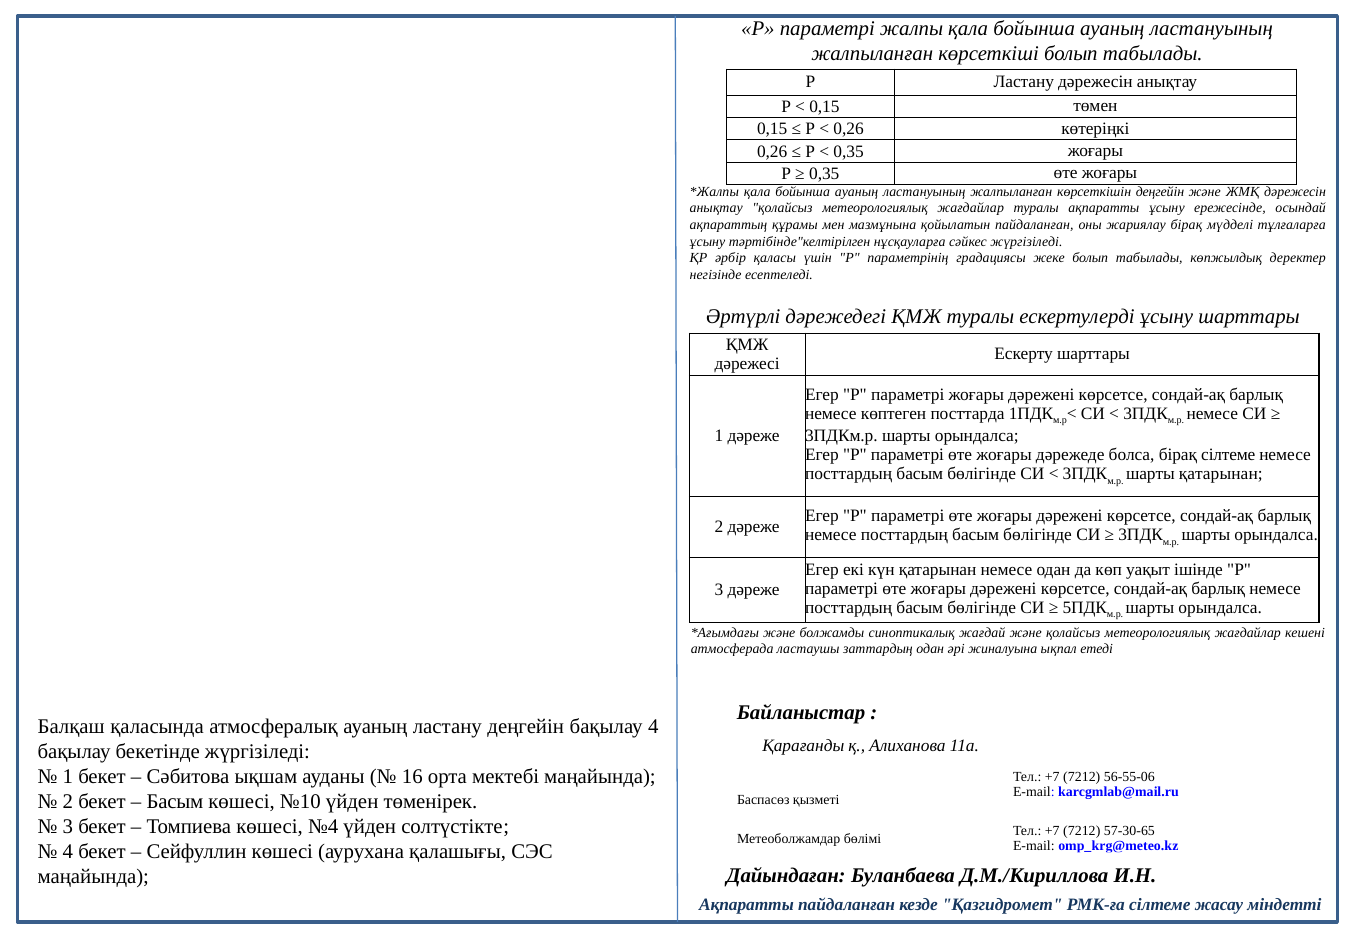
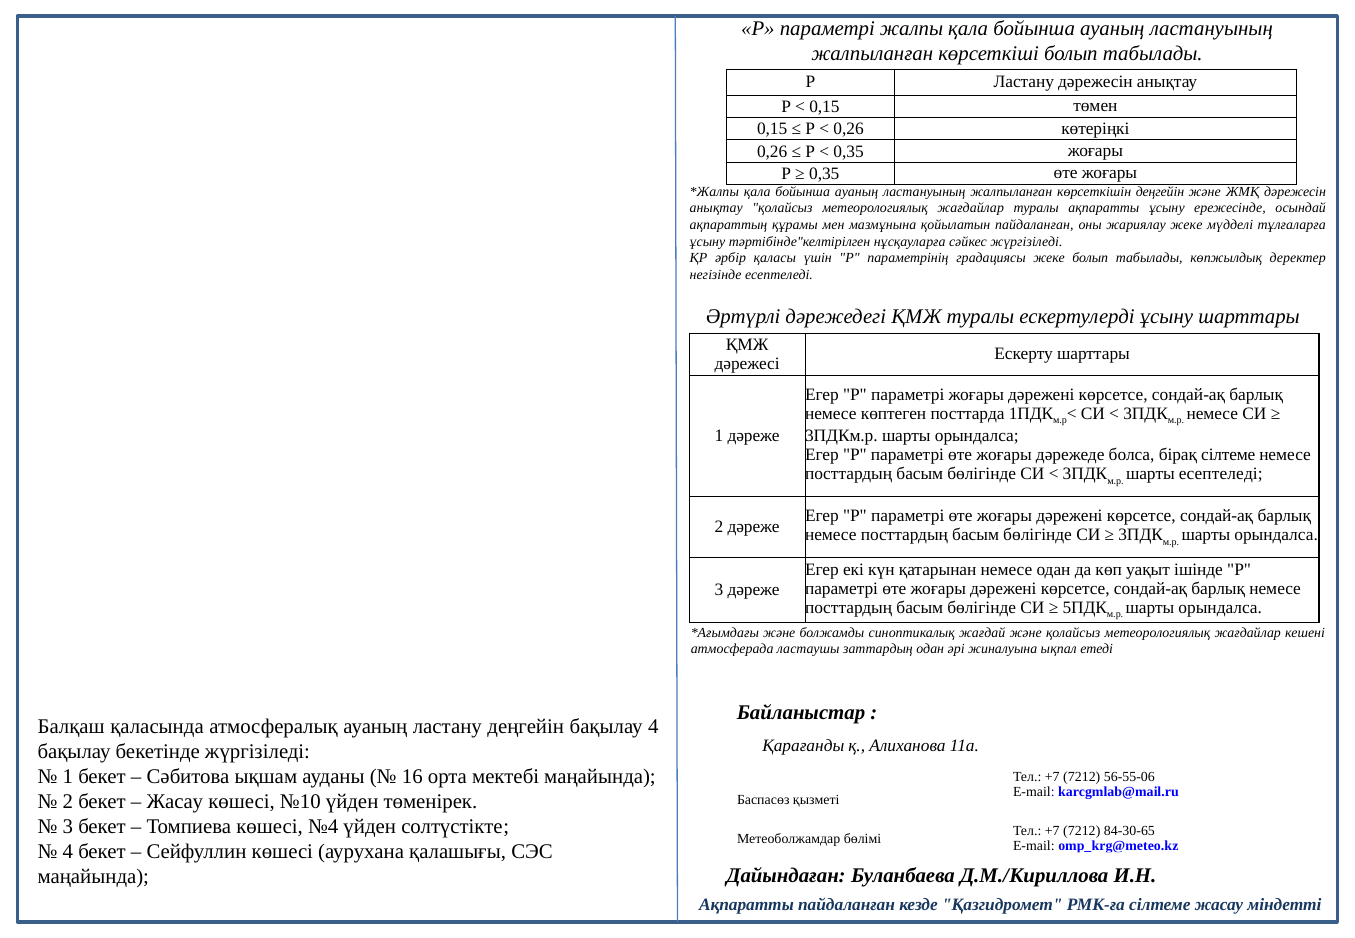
жариялау бірақ: бірақ -> жеке
шарты қатарынан: қатарынан -> есептеледі
Басым at (175, 801): Басым -> Жасау
57-30-65: 57-30-65 -> 84-30-65
